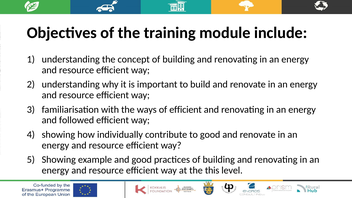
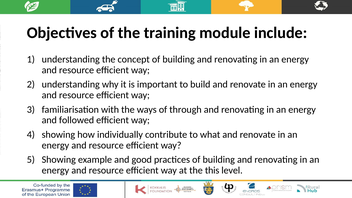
of efficient: efficient -> through
to good: good -> what
